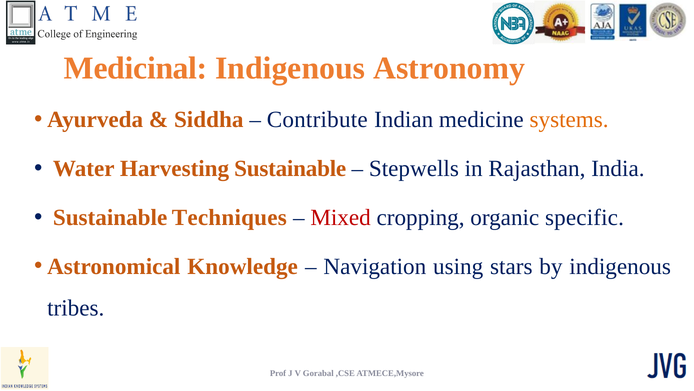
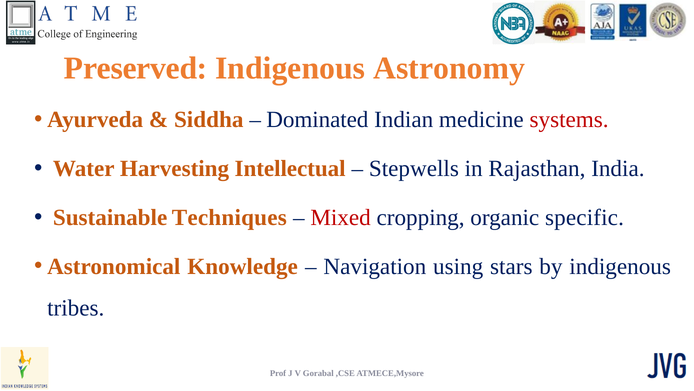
Medicinal: Medicinal -> Preserved
Contribute: Contribute -> Dominated
systems colour: orange -> red
Harvesting Sustainable: Sustainable -> Intellectual
